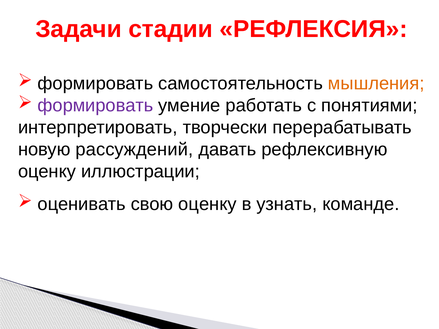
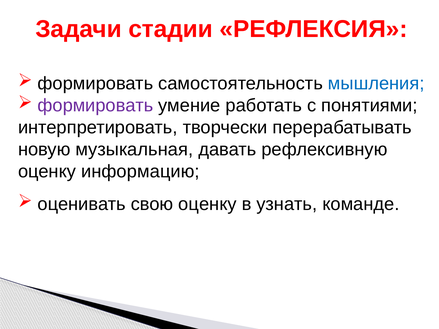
мышления colour: orange -> blue
рассуждений: рассуждений -> музыкальная
иллюстрации: иллюстрации -> информацию
